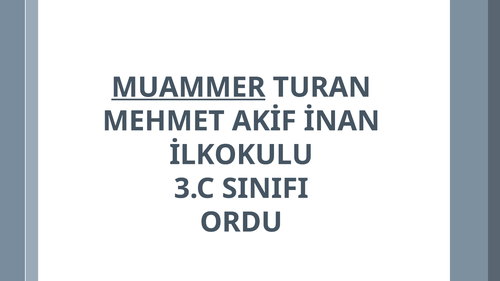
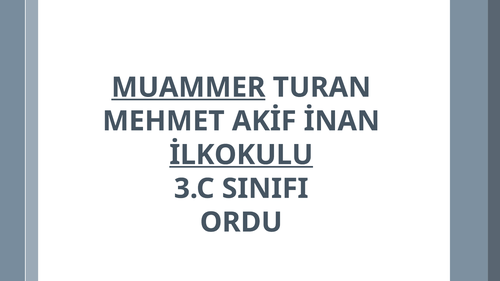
İLKOKULU underline: none -> present
